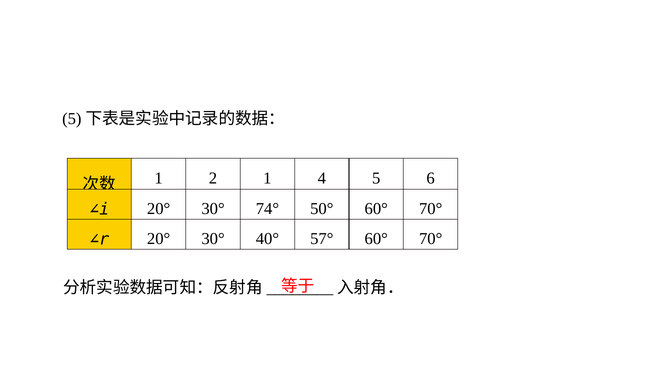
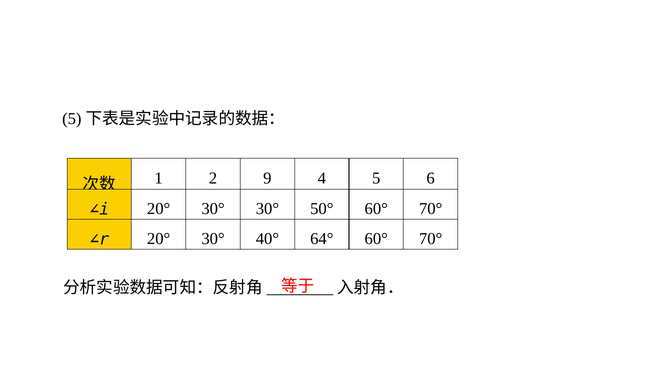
2 1: 1 -> 9
30° 74°: 74° -> 30°
57°: 57° -> 64°
